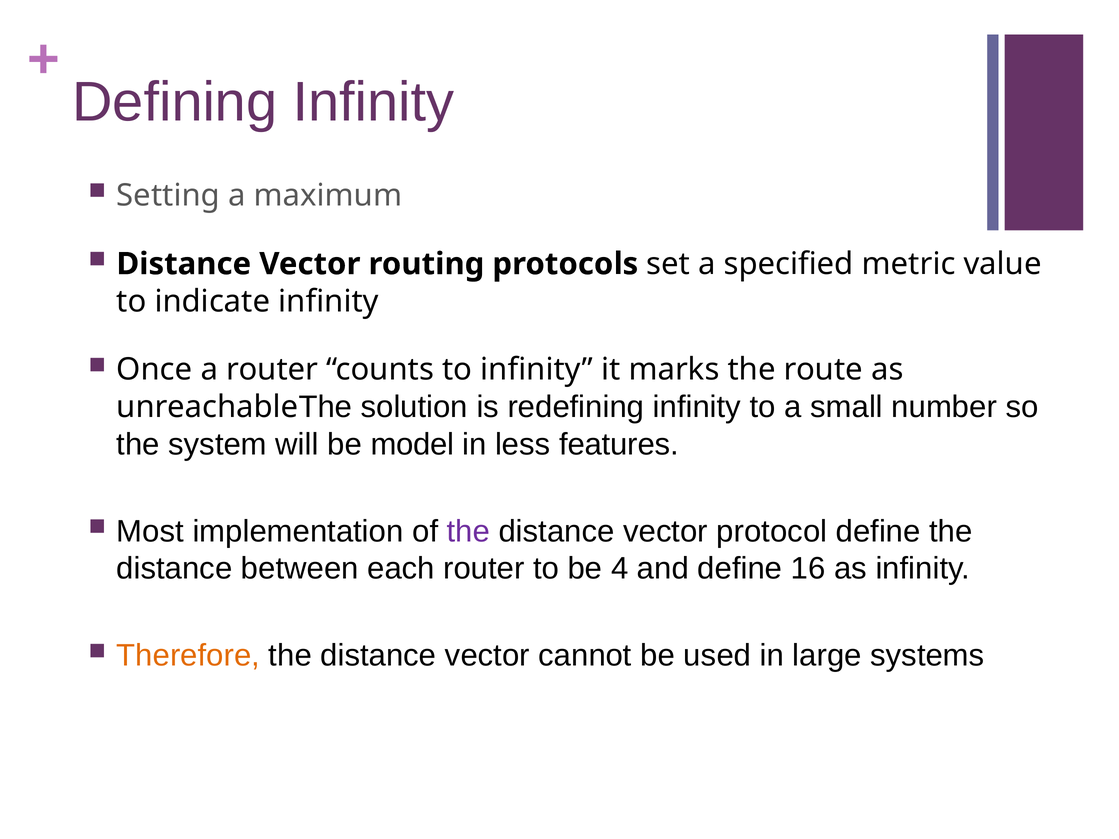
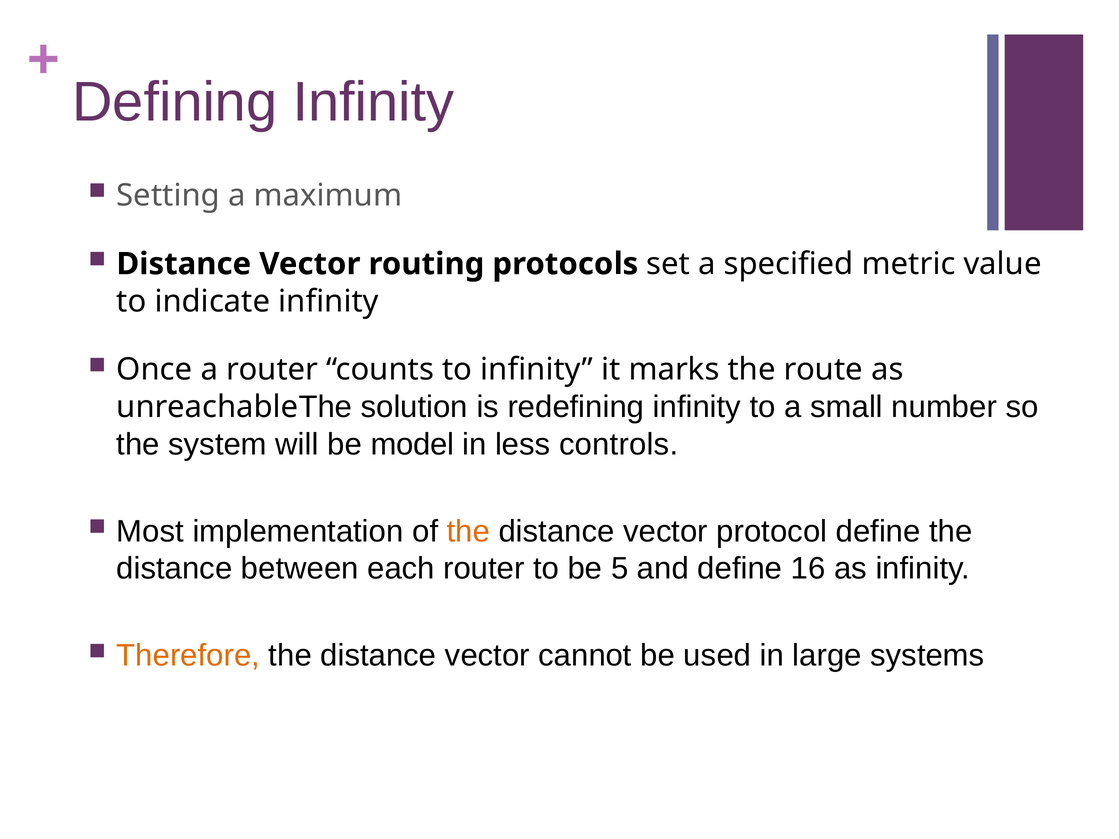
features: features -> controls
the at (468, 531) colour: purple -> orange
4: 4 -> 5
